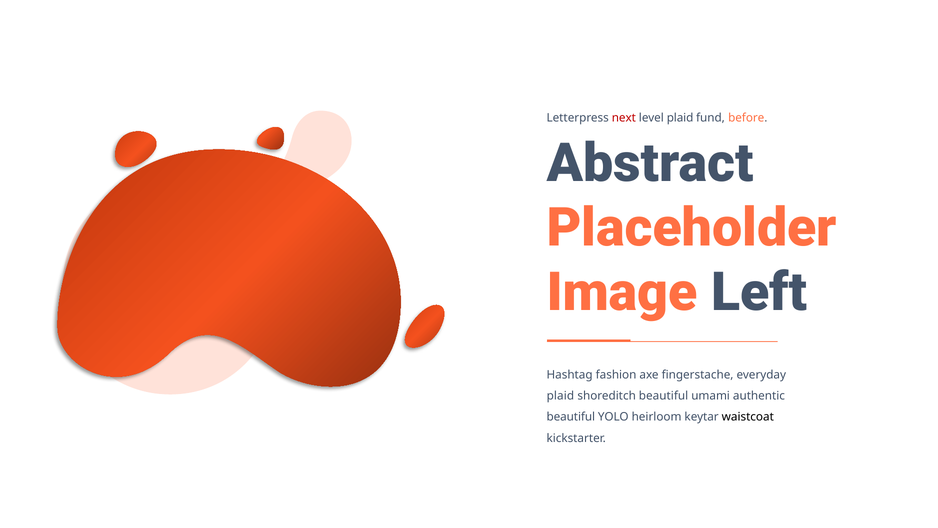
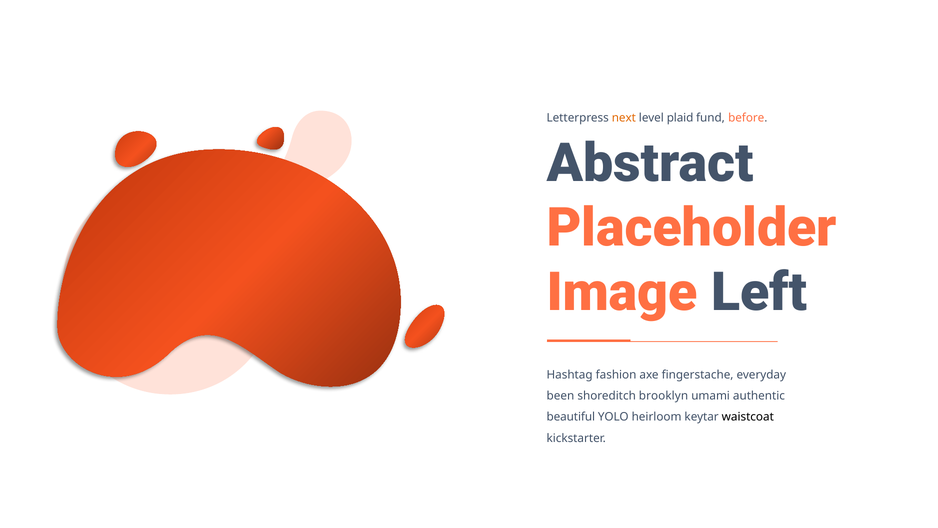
next colour: red -> orange
plaid at (560, 396): plaid -> been
shoreditch beautiful: beautiful -> brooklyn
